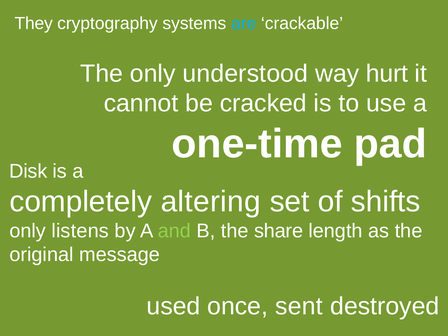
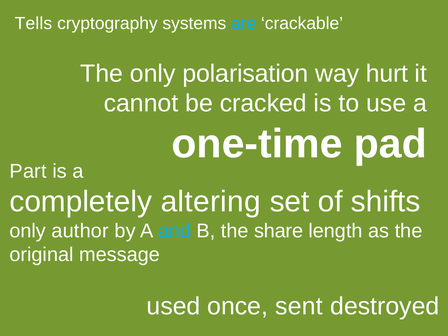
They: They -> Tells
understood: understood -> polarisation
Disk: Disk -> Part
listens: listens -> author
and colour: light green -> light blue
